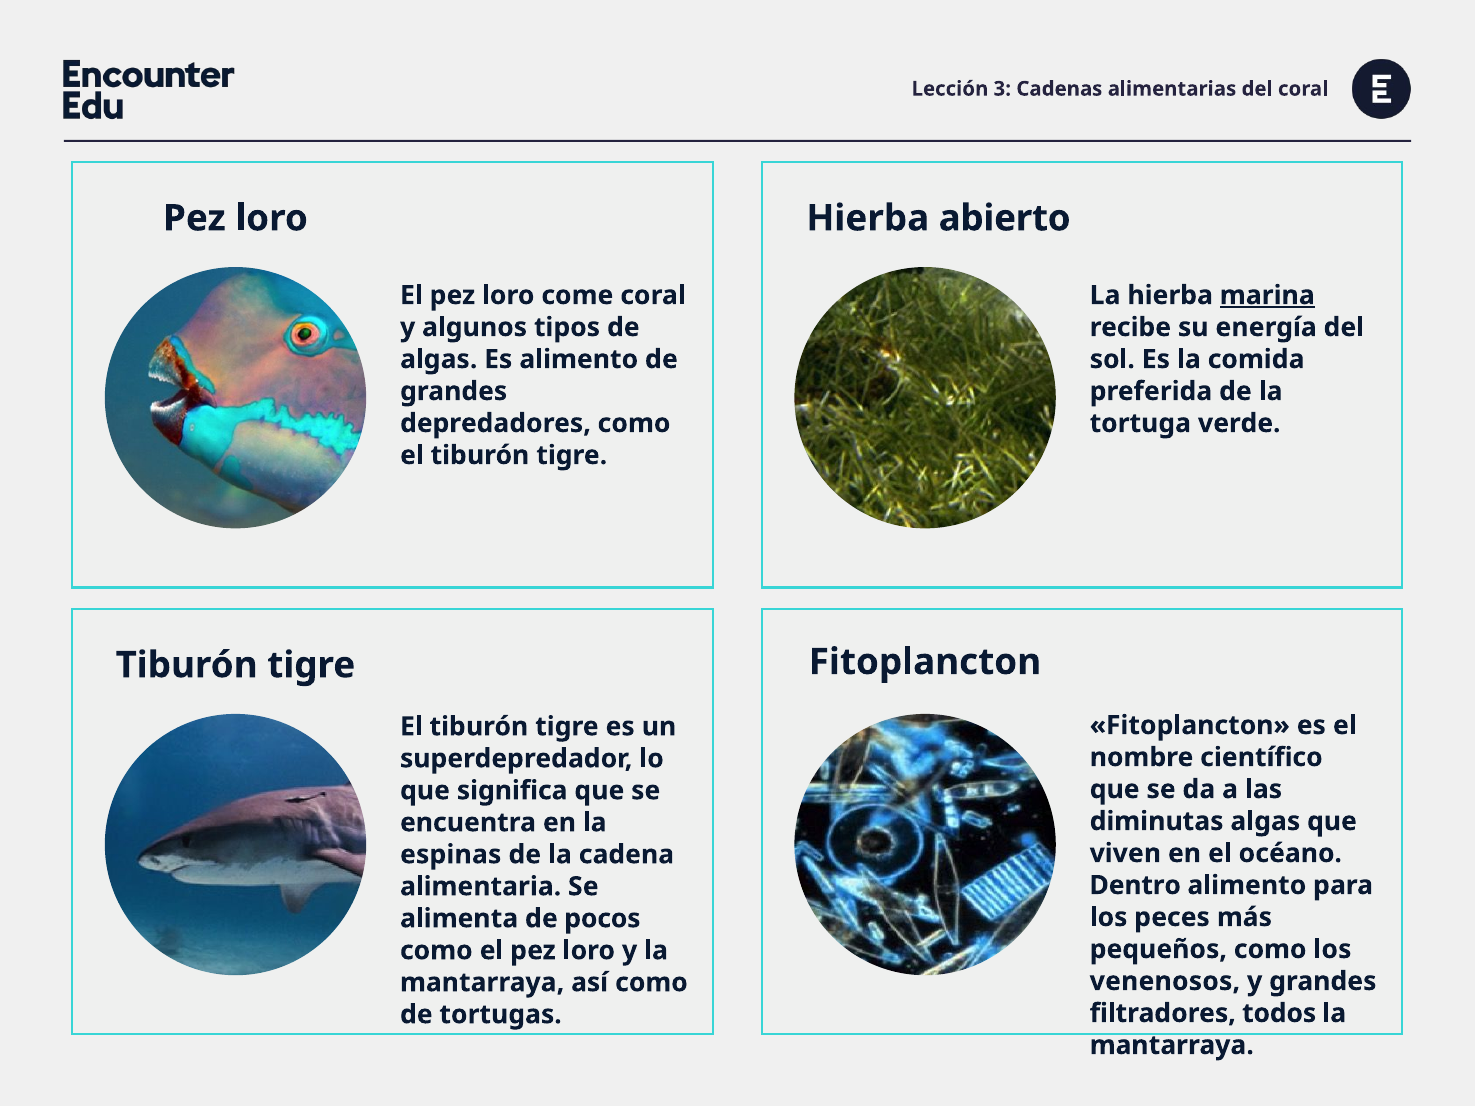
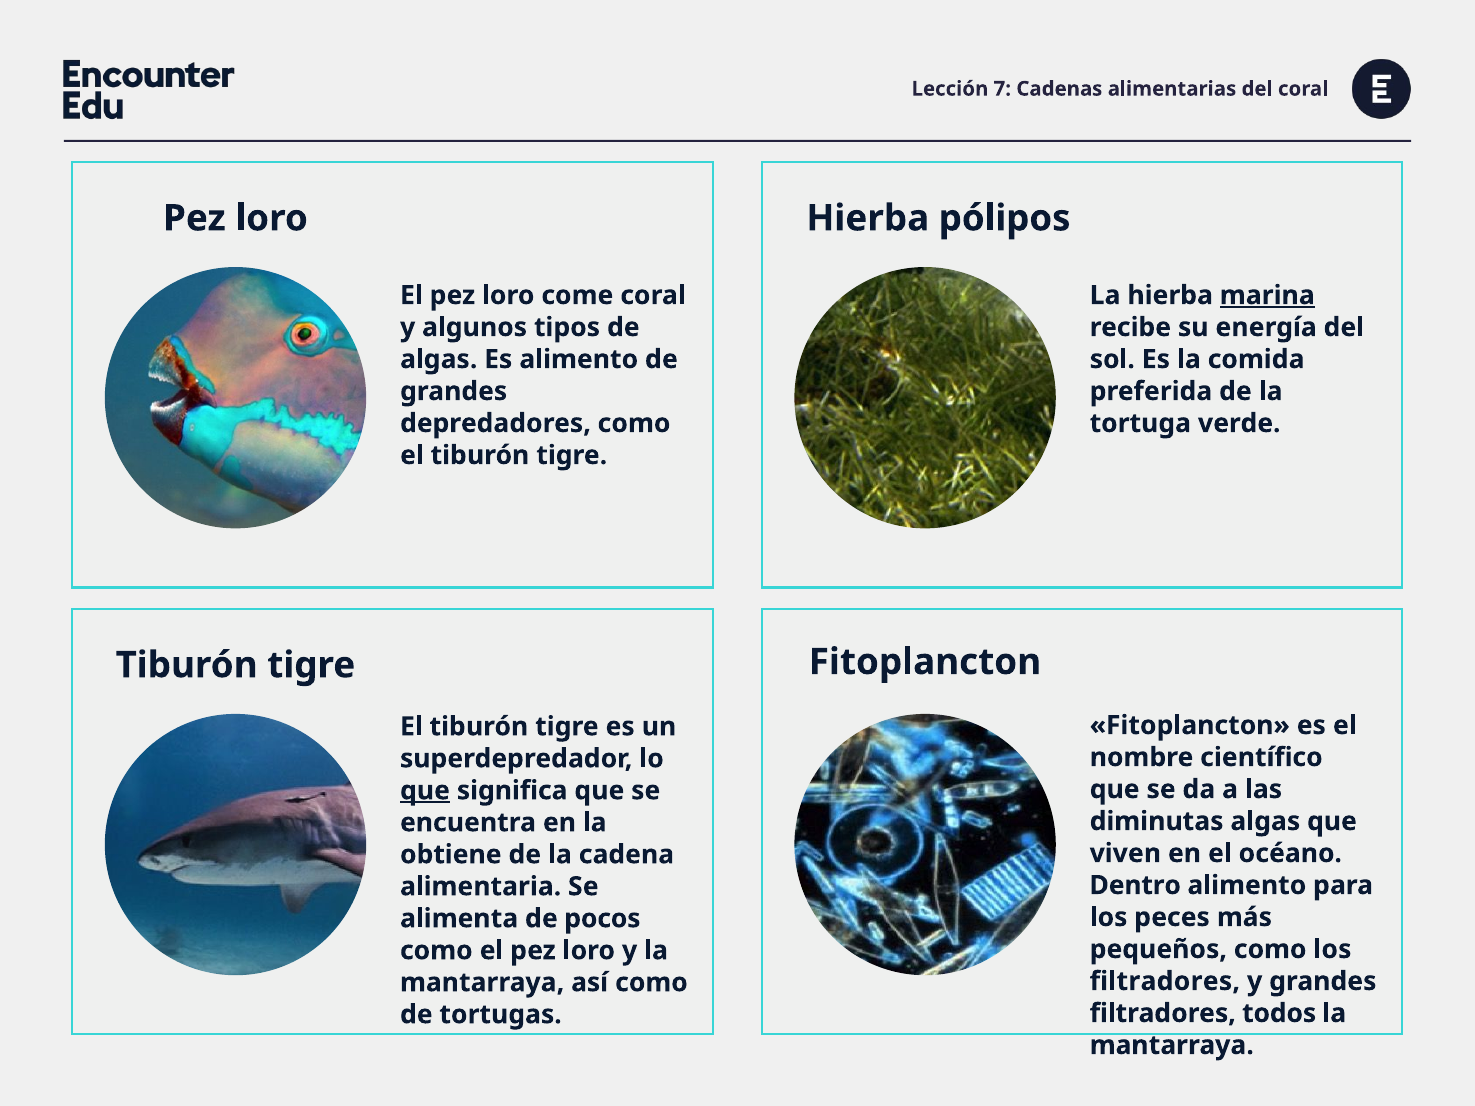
3: 3 -> 7
abierto: abierto -> pólipos
que at (425, 791) underline: none -> present
espinas: espinas -> obtiene
venenosos at (1165, 981): venenosos -> filtradores
